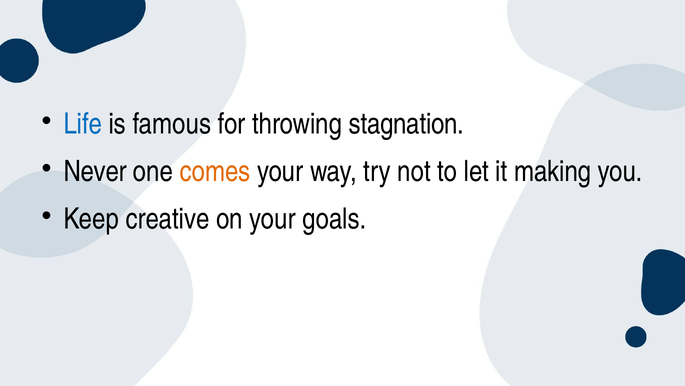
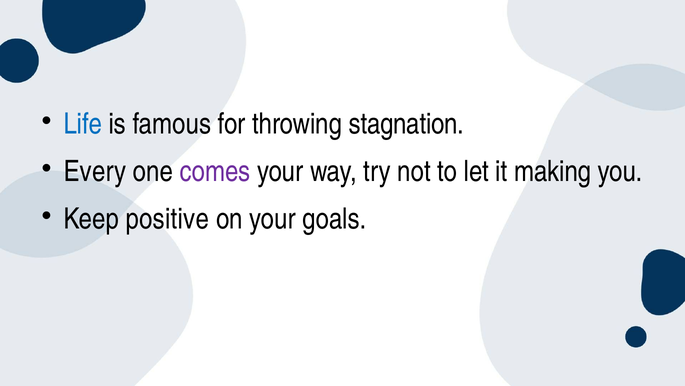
Never: Never -> Every
comes colour: orange -> purple
creative: creative -> positive
